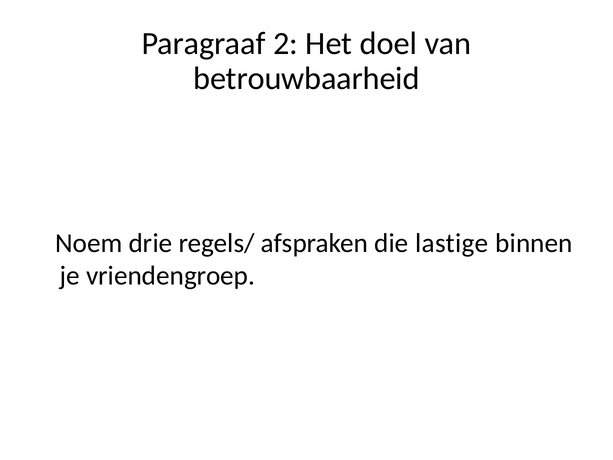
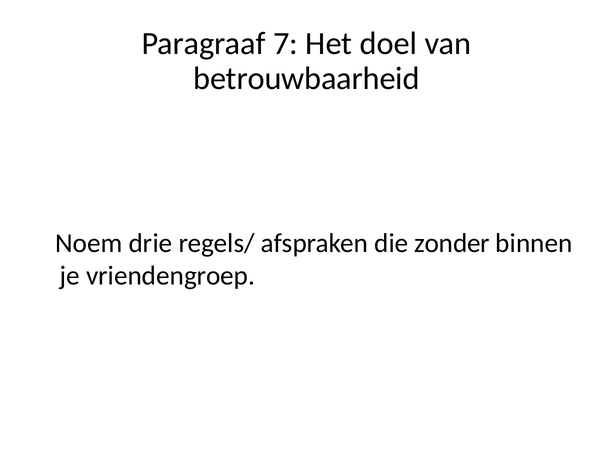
2: 2 -> 7
lastige: lastige -> zonder
